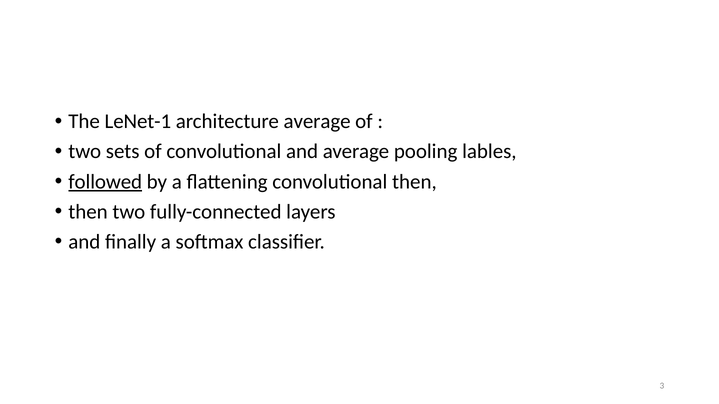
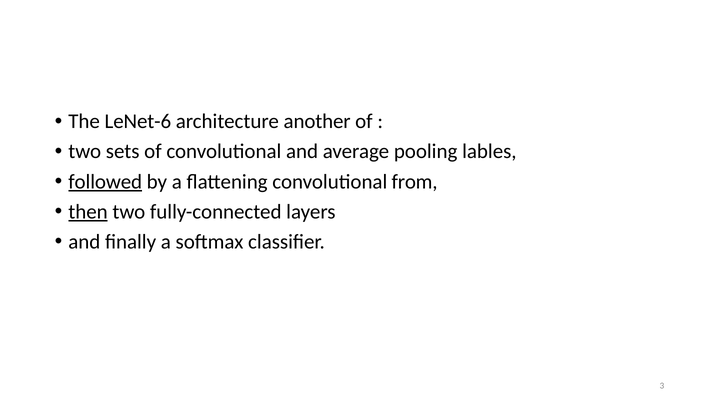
LeNet-1: LeNet-1 -> LeNet-6
architecture average: average -> another
convolutional then: then -> from
then at (88, 212) underline: none -> present
